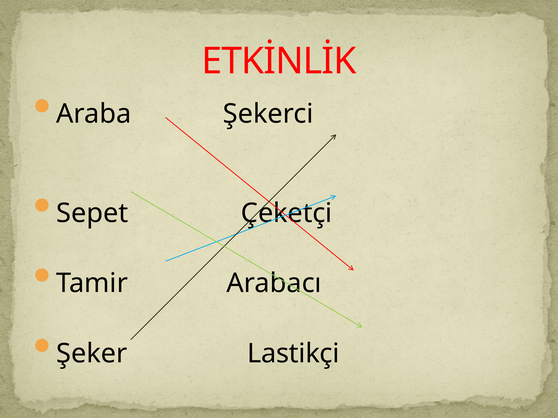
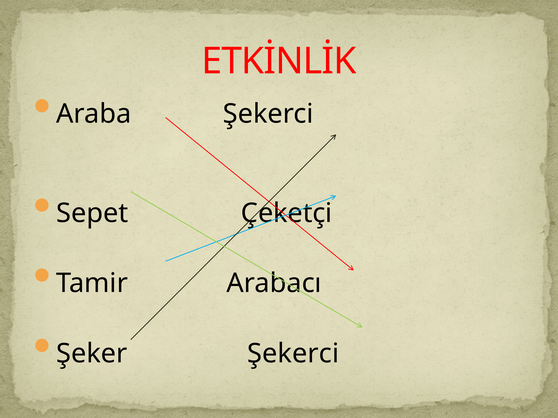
Şeker Lastikçi: Lastikçi -> Şekerci
